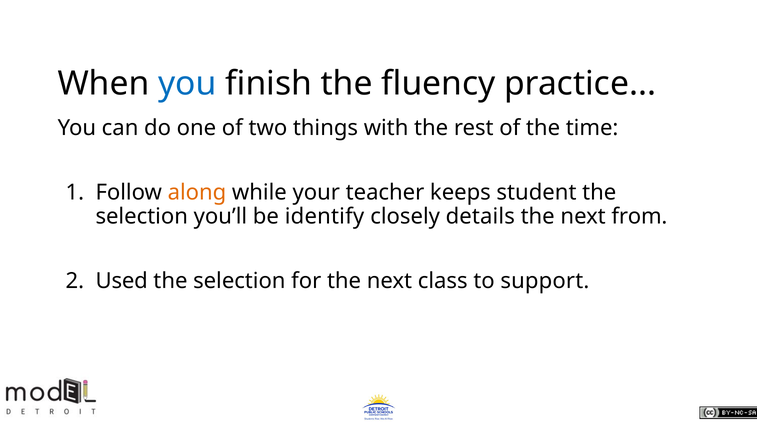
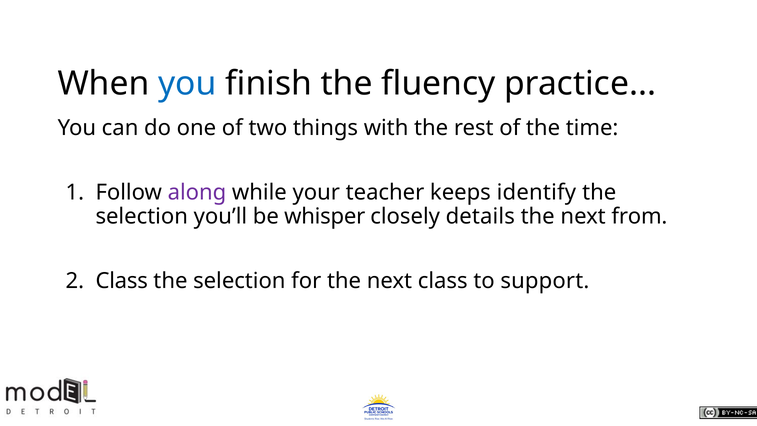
along colour: orange -> purple
student: student -> identify
identify: identify -> whisper
Used at (122, 281): Used -> Class
